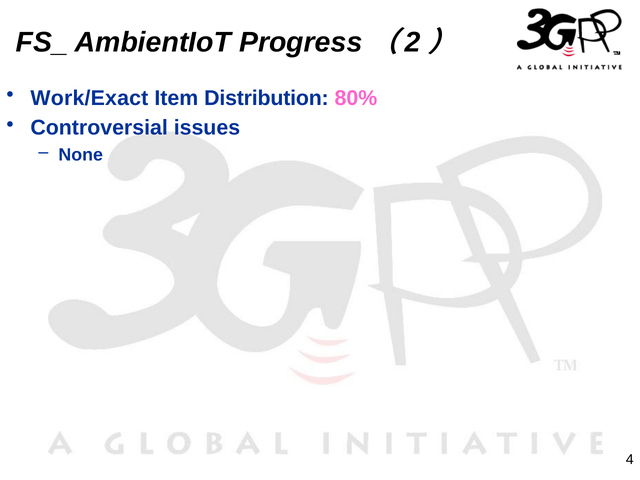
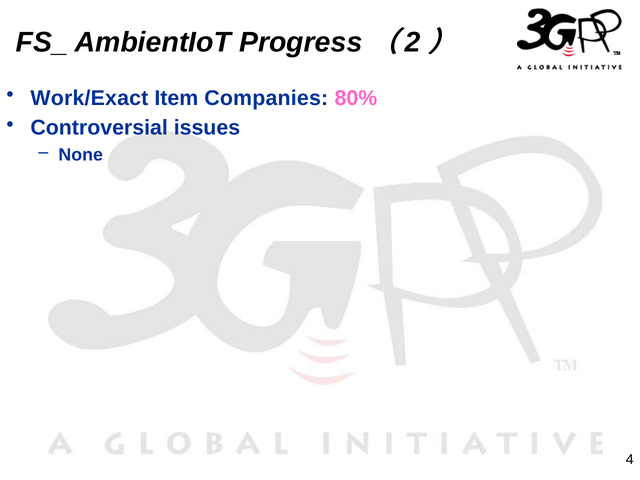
Distribution: Distribution -> Companies
